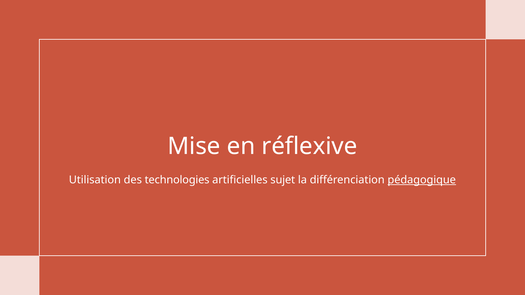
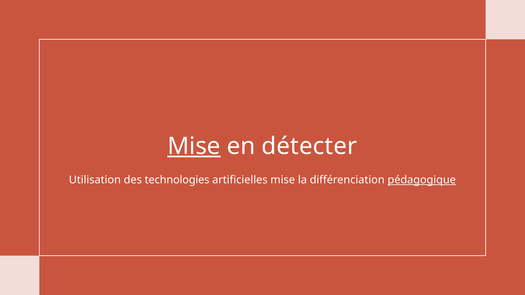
Mise at (194, 146) underline: none -> present
réflexive: réflexive -> détecter
artificielles sujet: sujet -> mise
